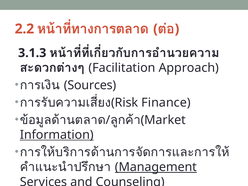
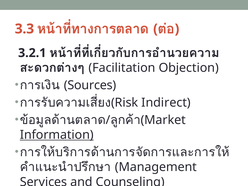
2.2: 2.2 -> 3.3
3.1.3: 3.1.3 -> 3.2.1
Approach: Approach -> Objection
Finance: Finance -> Indirect
Management underline: present -> none
